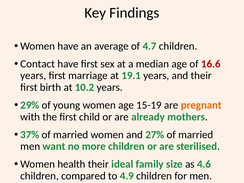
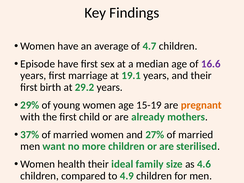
Contact: Contact -> Episode
16.6 colour: red -> purple
10.2: 10.2 -> 29.2
